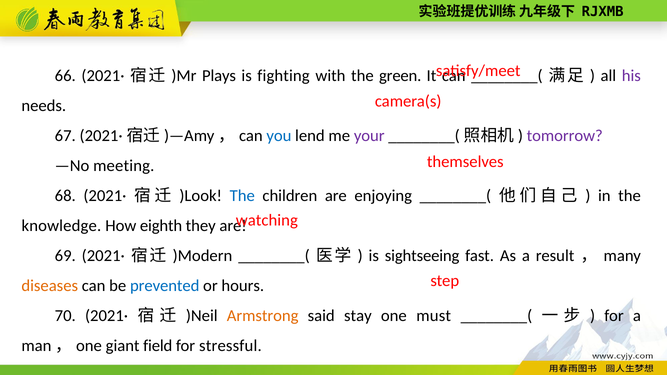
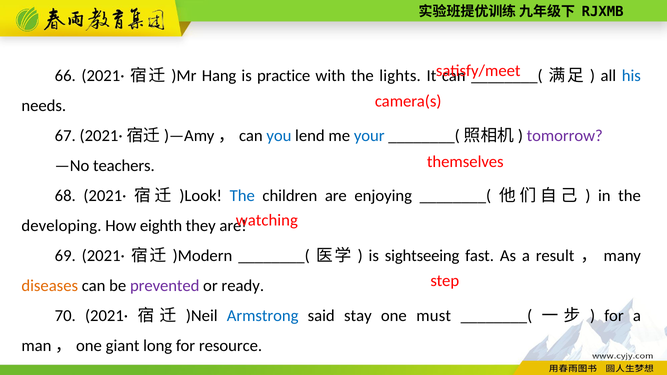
Plays: Plays -> Hang
fighting: fighting -> practice
green: green -> lights
his colour: purple -> blue
your colour: purple -> blue
meeting: meeting -> teachers
knowledge: knowledge -> developing
prevented colour: blue -> purple
hours: hours -> ready
Armstrong colour: orange -> blue
field: field -> long
stressful: stressful -> resource
